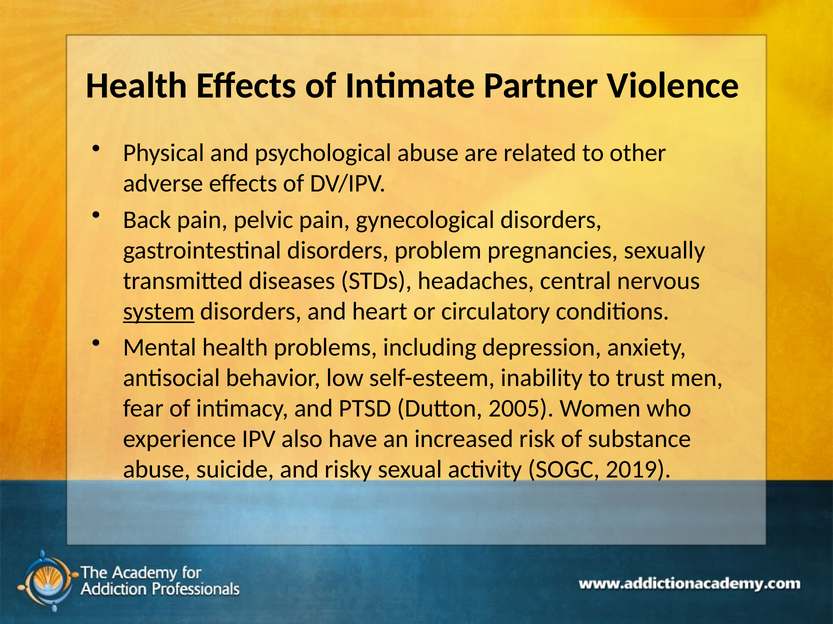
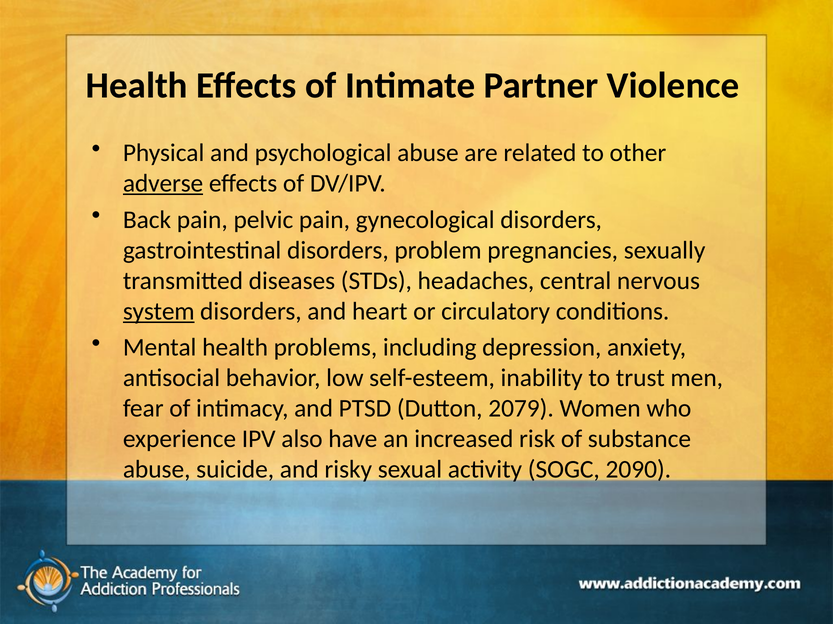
adverse underline: none -> present
2005: 2005 -> 2079
2019: 2019 -> 2090
